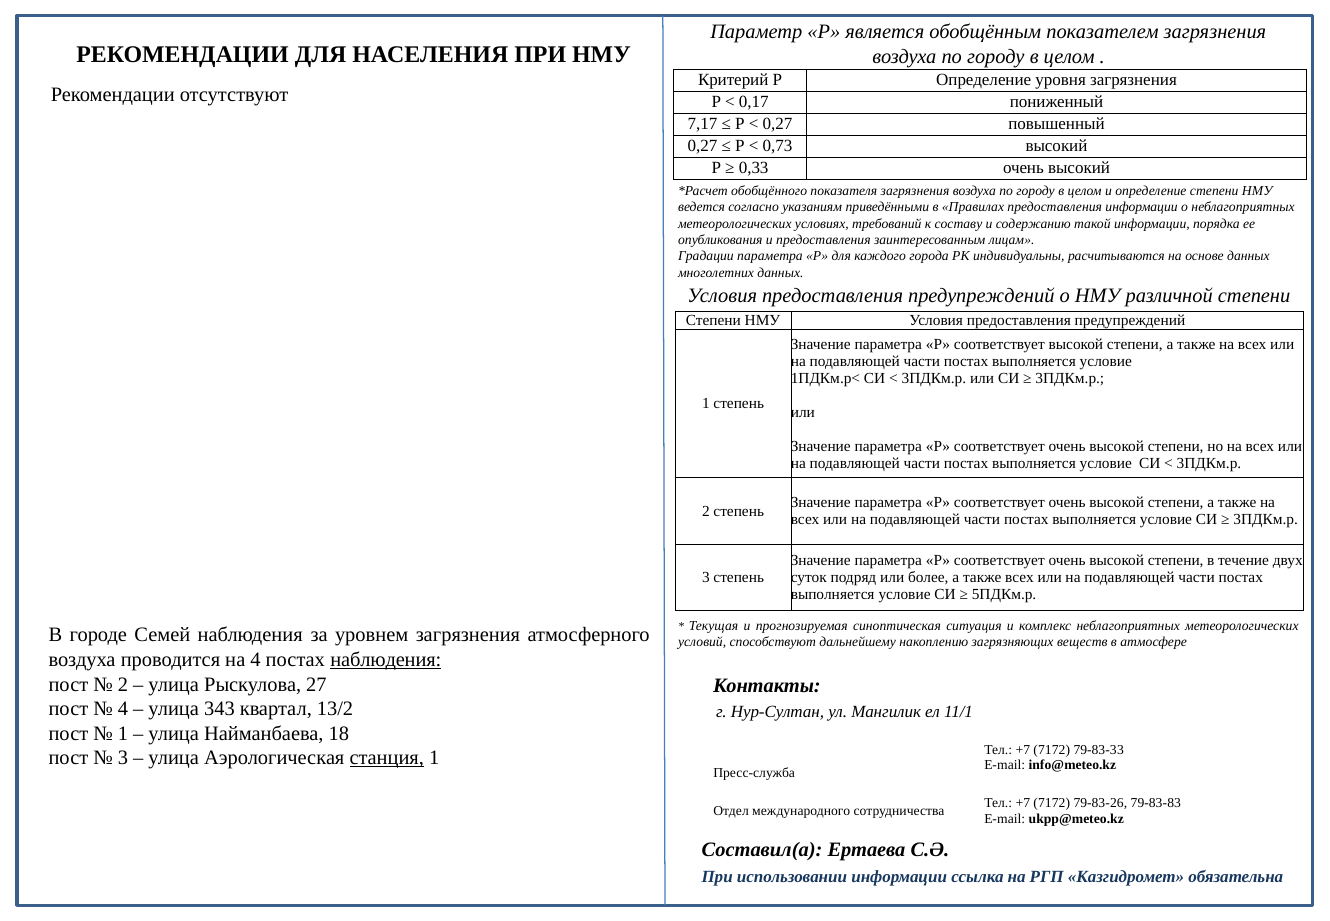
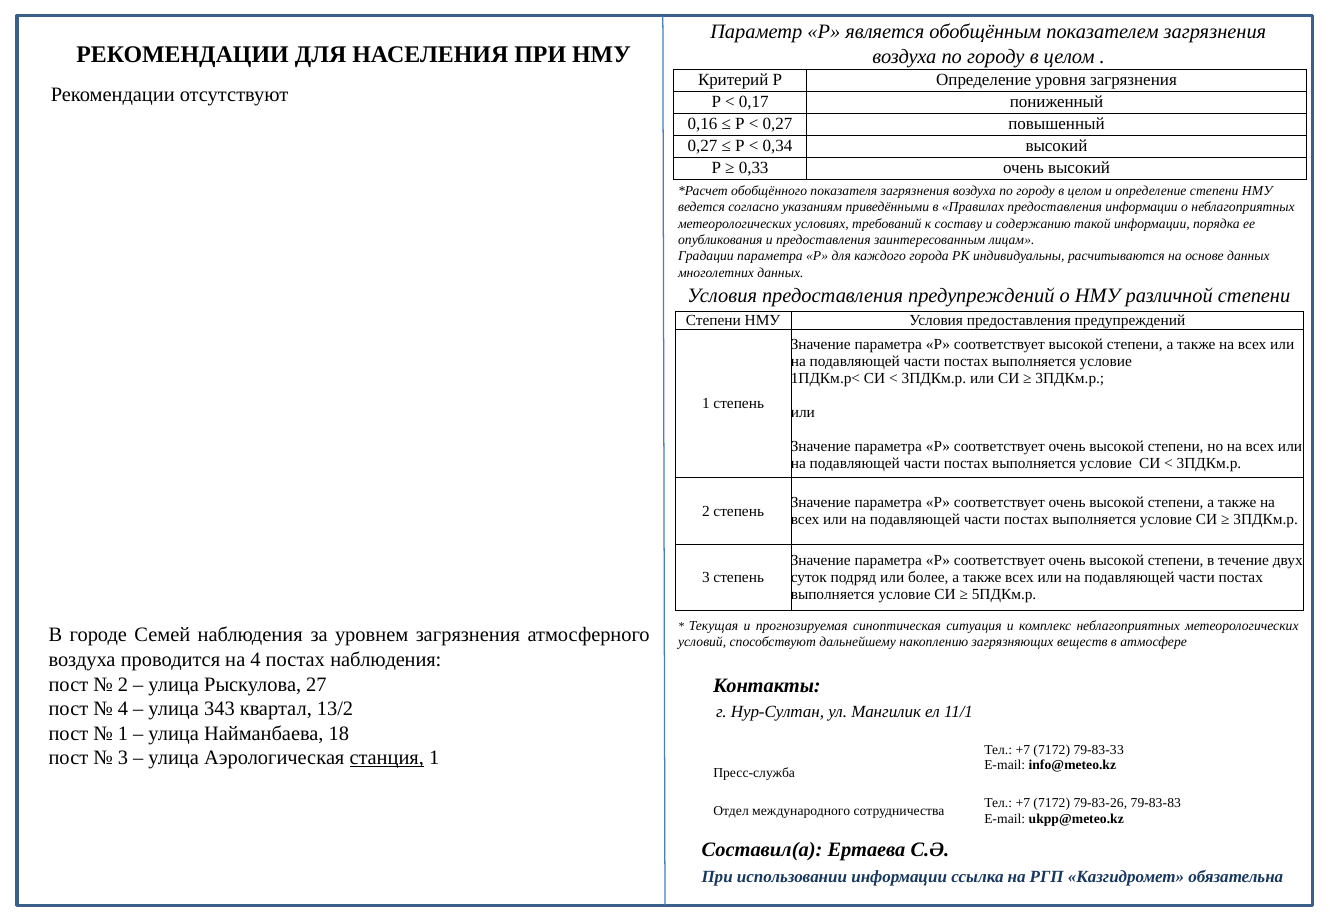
7,17: 7,17 -> 0,16
0,73: 0,73 -> 0,34
наблюдения at (386, 660) underline: present -> none
